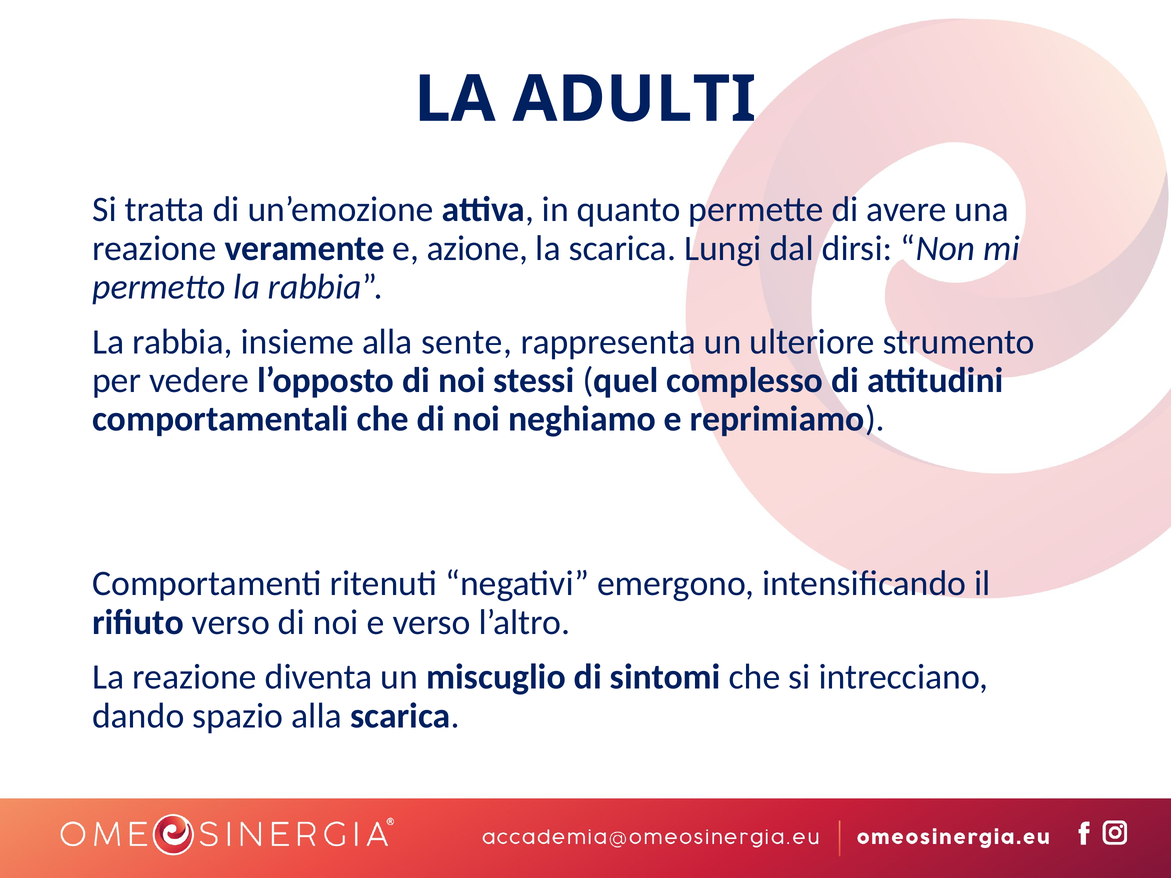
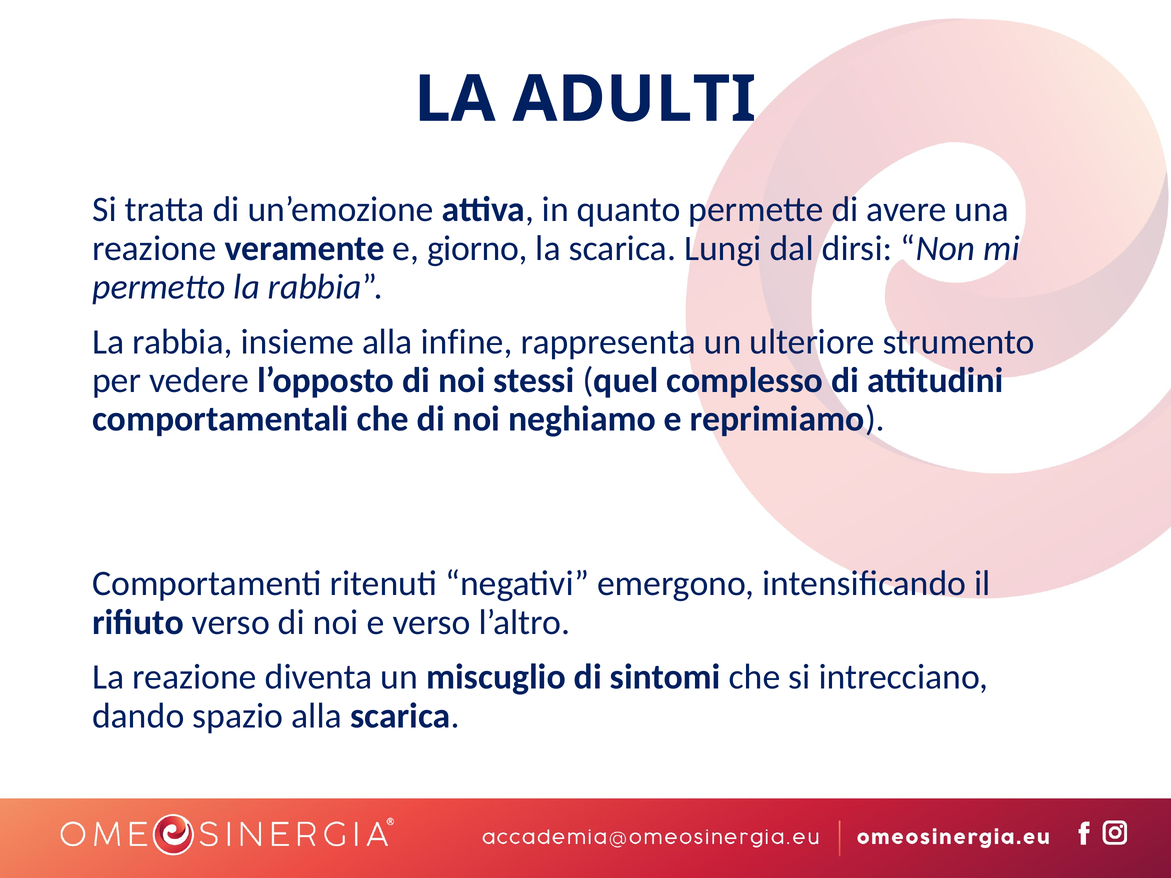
azione: azione -> giorno
sente: sente -> infine
